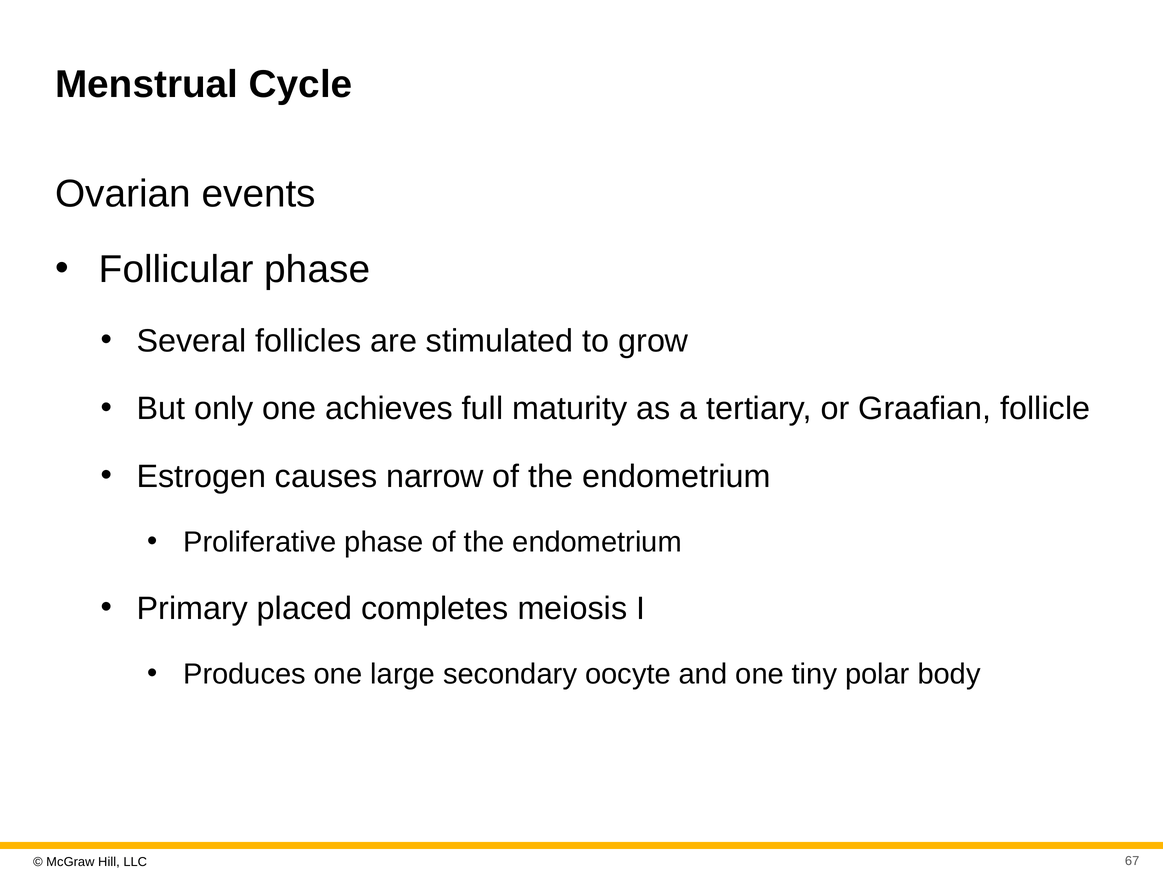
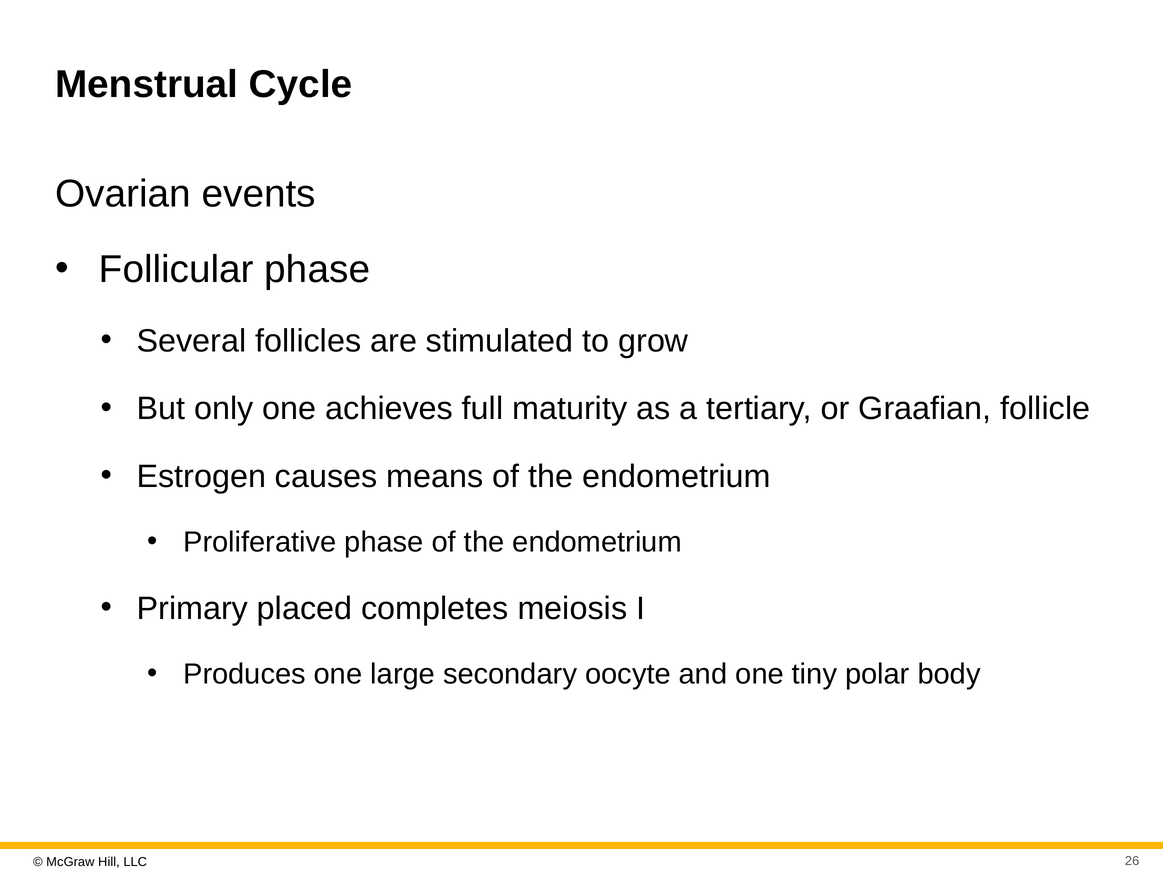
narrow: narrow -> means
67: 67 -> 26
